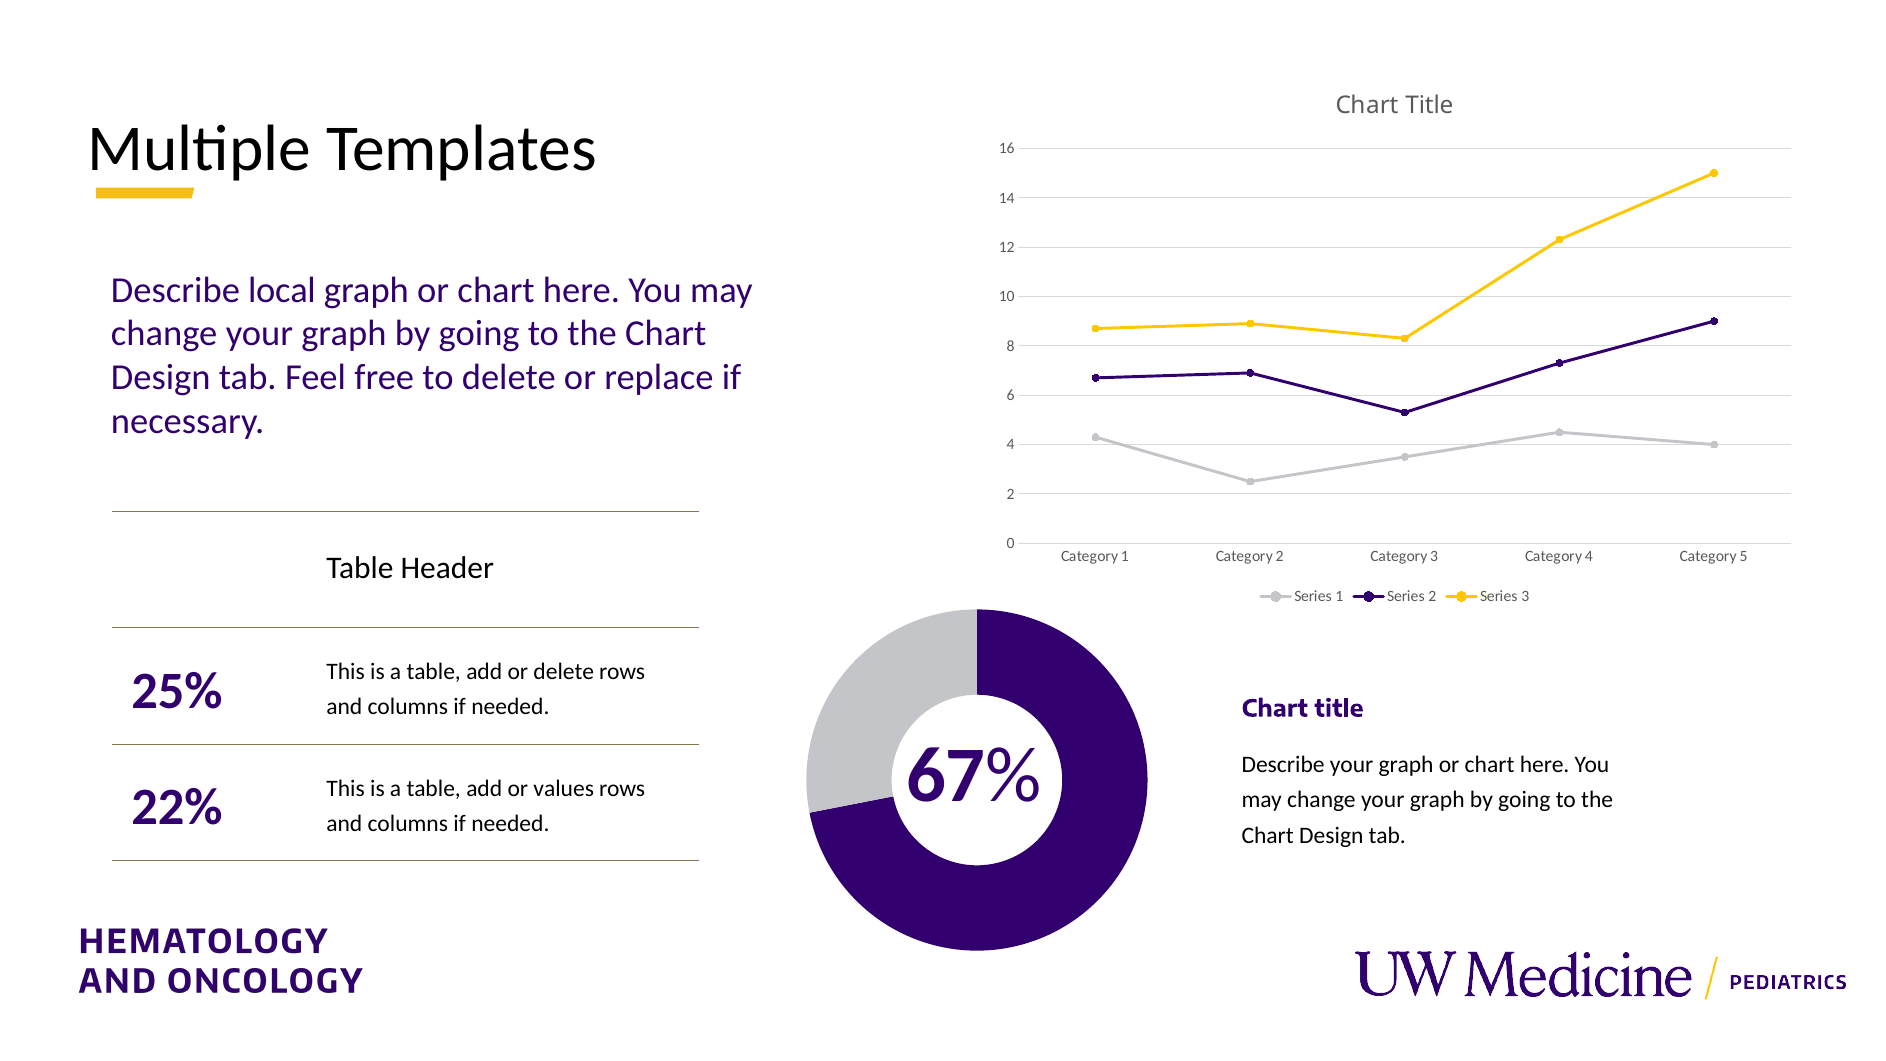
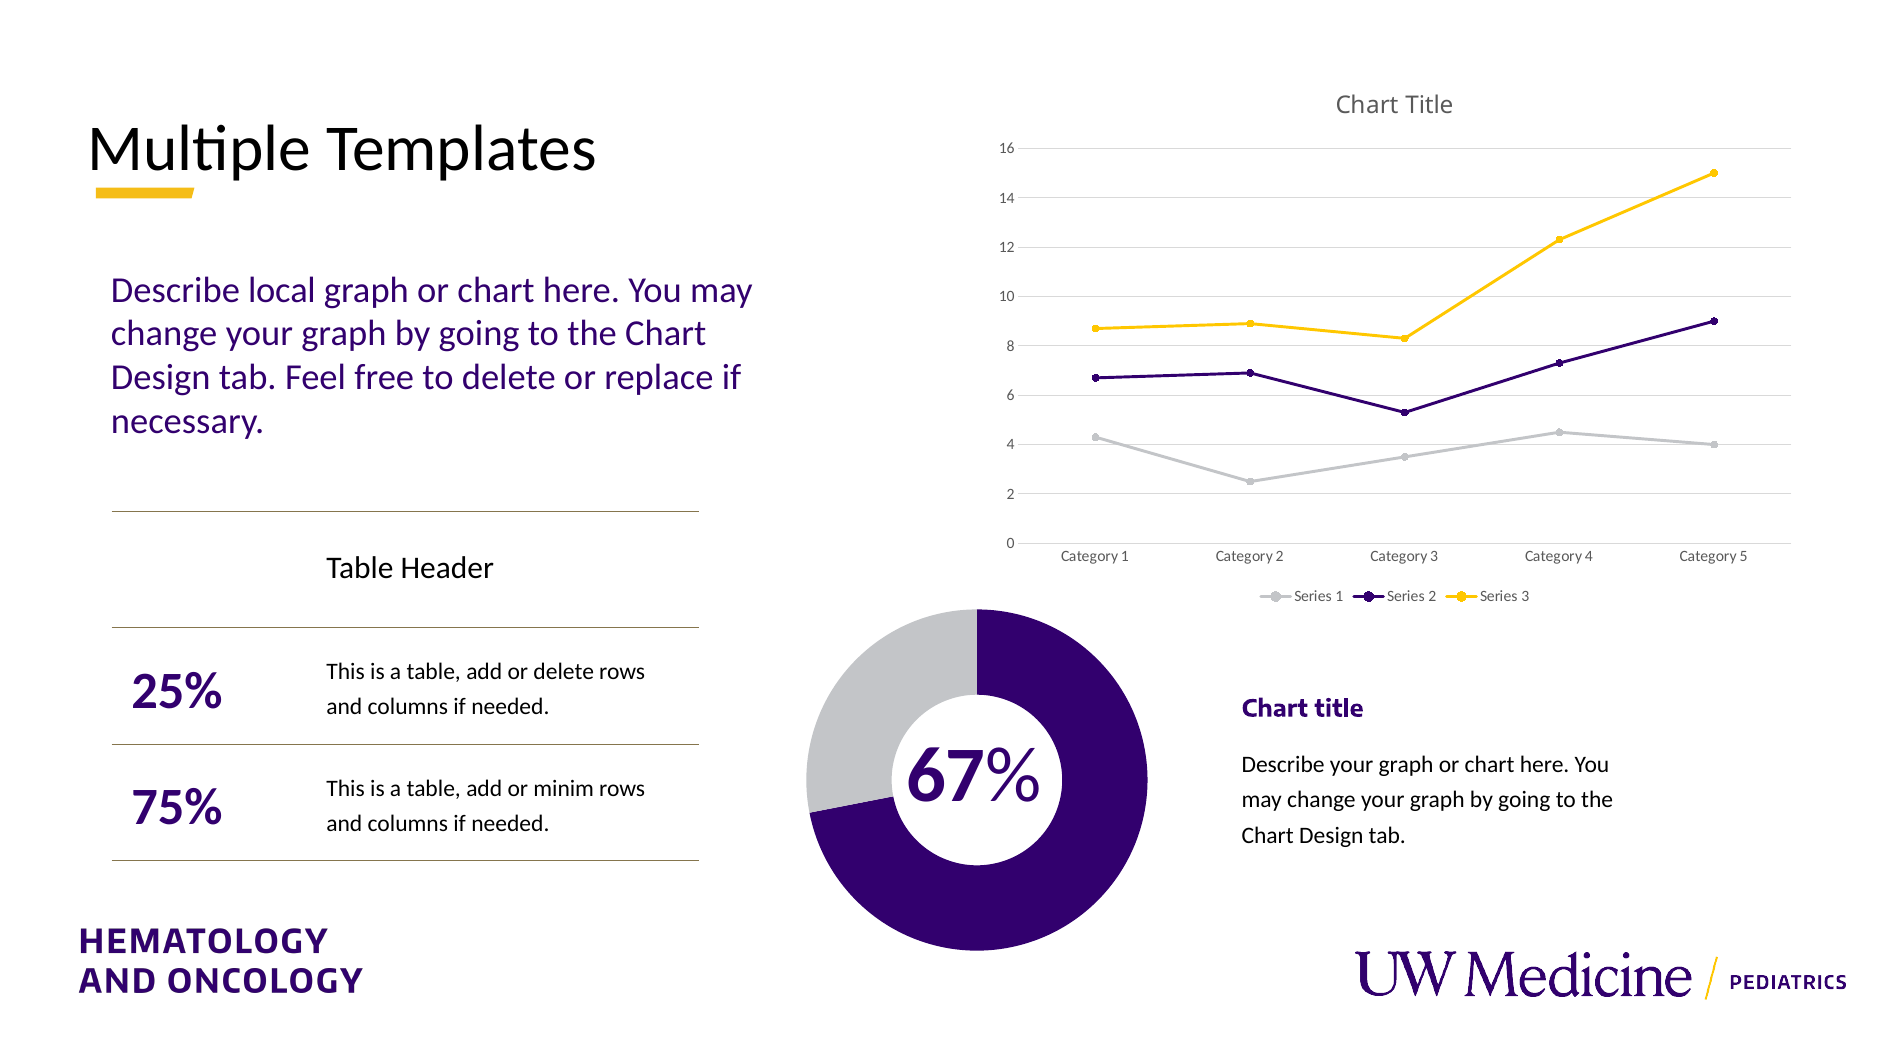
22%: 22% -> 75%
values: values -> minim
